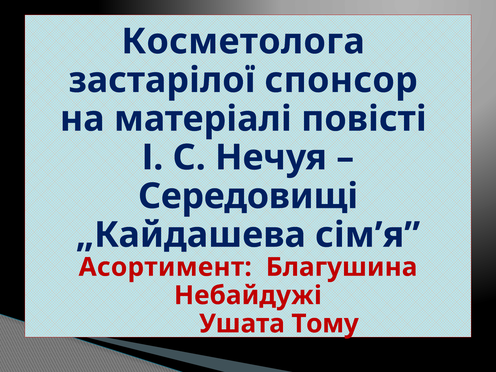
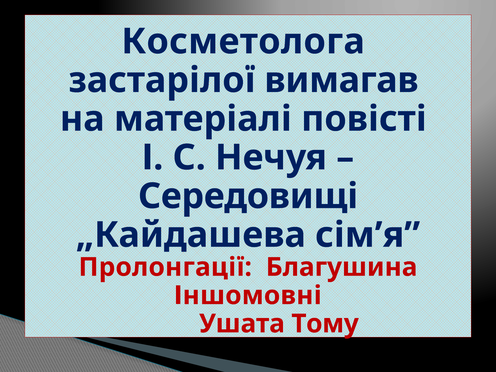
спонсор: спонсор -> вимагав
Асортимент: Асортимент -> Пролонгації
Небайдужі: Небайдужі -> Іншомовні
